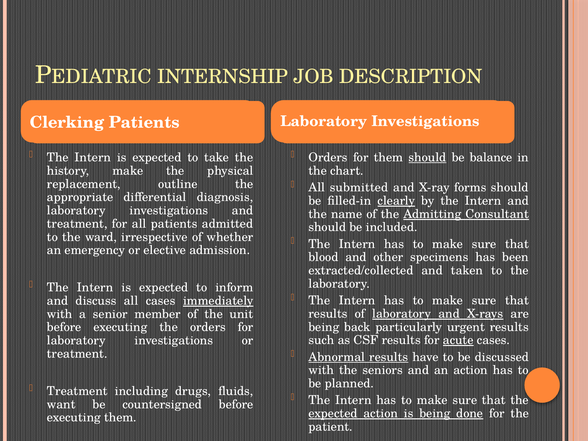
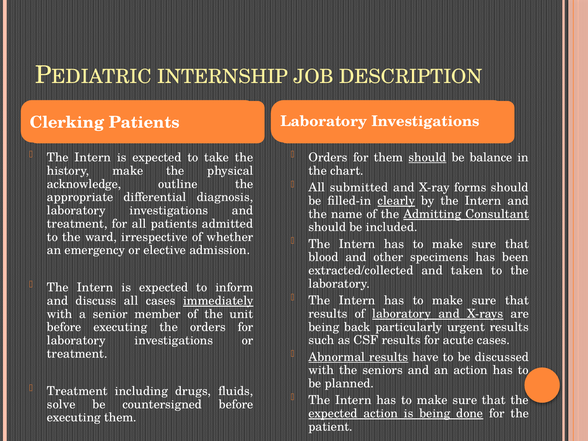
replacement: replacement -> acknowledge
acute underline: present -> none
want: want -> solve
